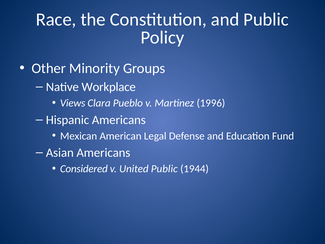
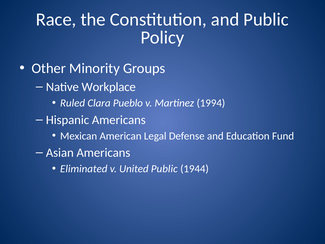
Views: Views -> Ruled
1996: 1996 -> 1994
Considered: Considered -> Eliminated
